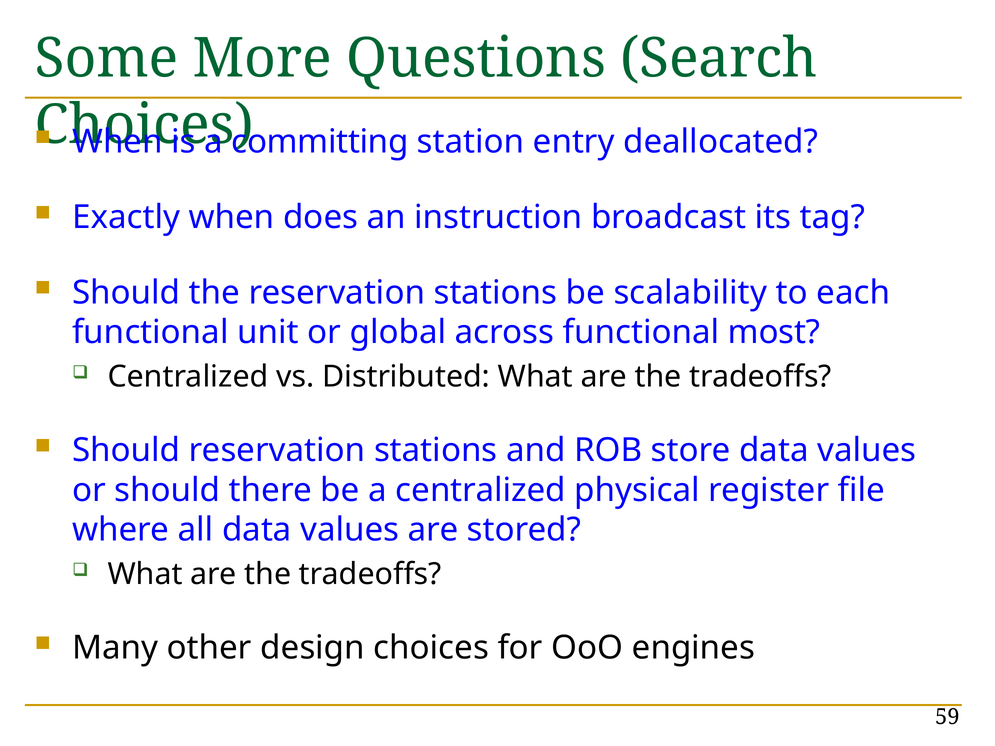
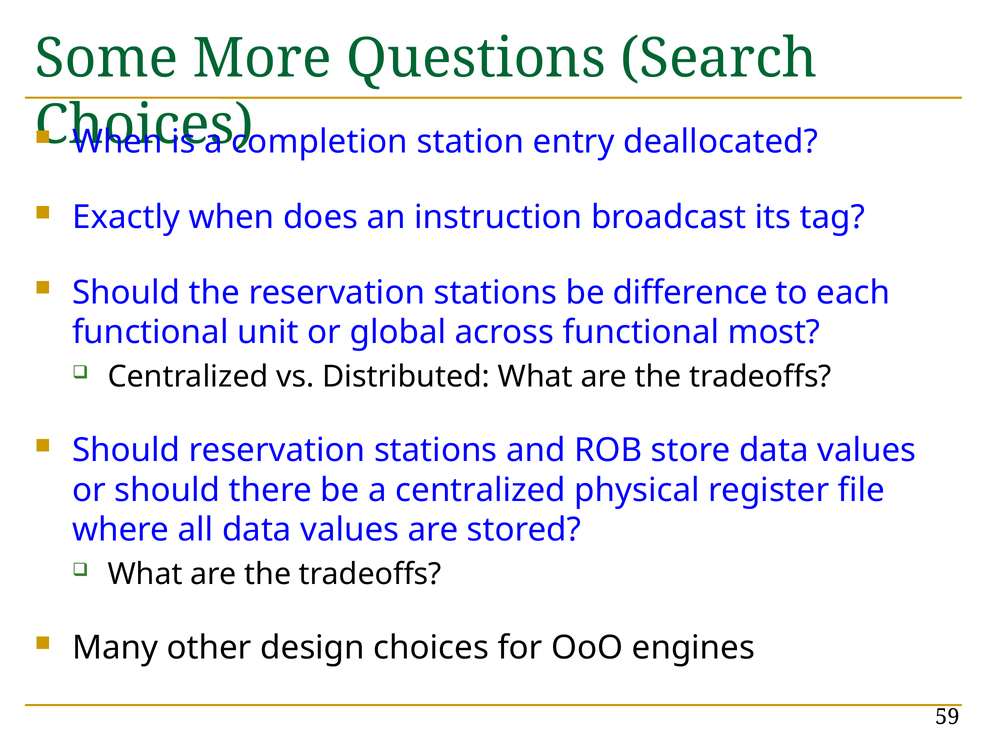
committing: committing -> completion
scalability: scalability -> difference
